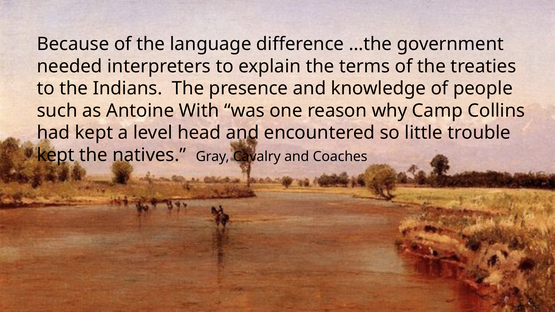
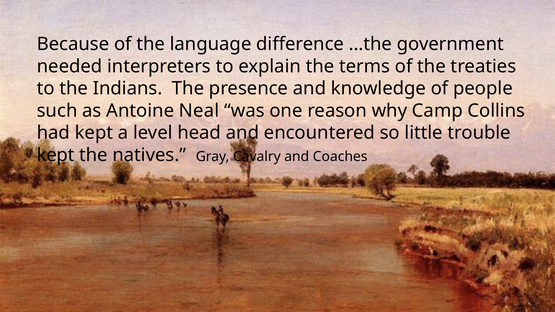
With: With -> Neal
